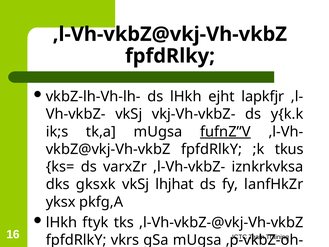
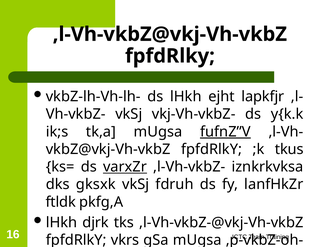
varxZr underline: none -> present
lhjhat: lhjhat -> fdruh
yksx: yksx -> ftldk
ftyk: ftyk -> djrk
